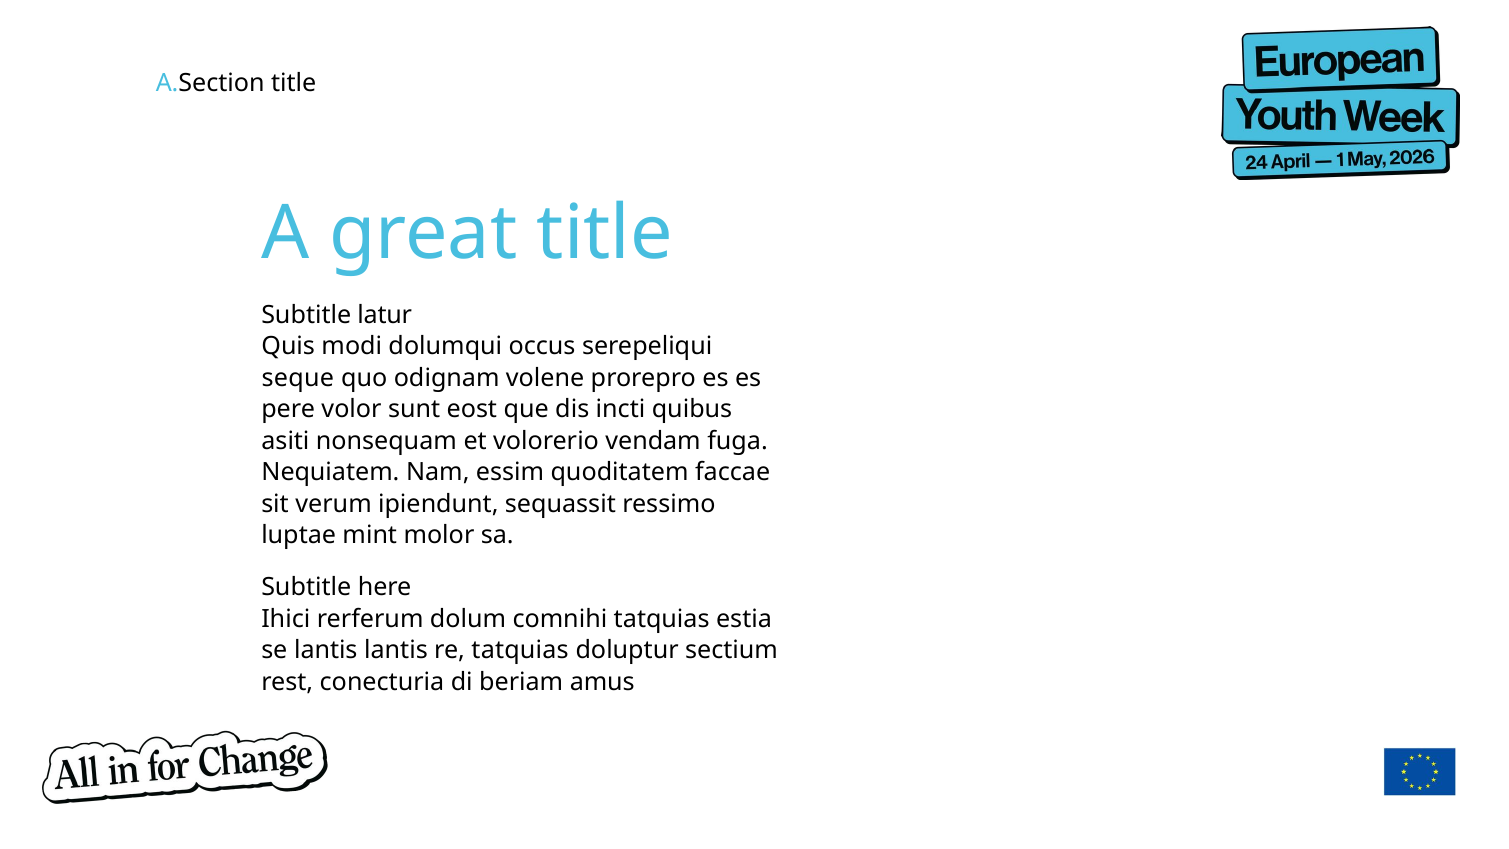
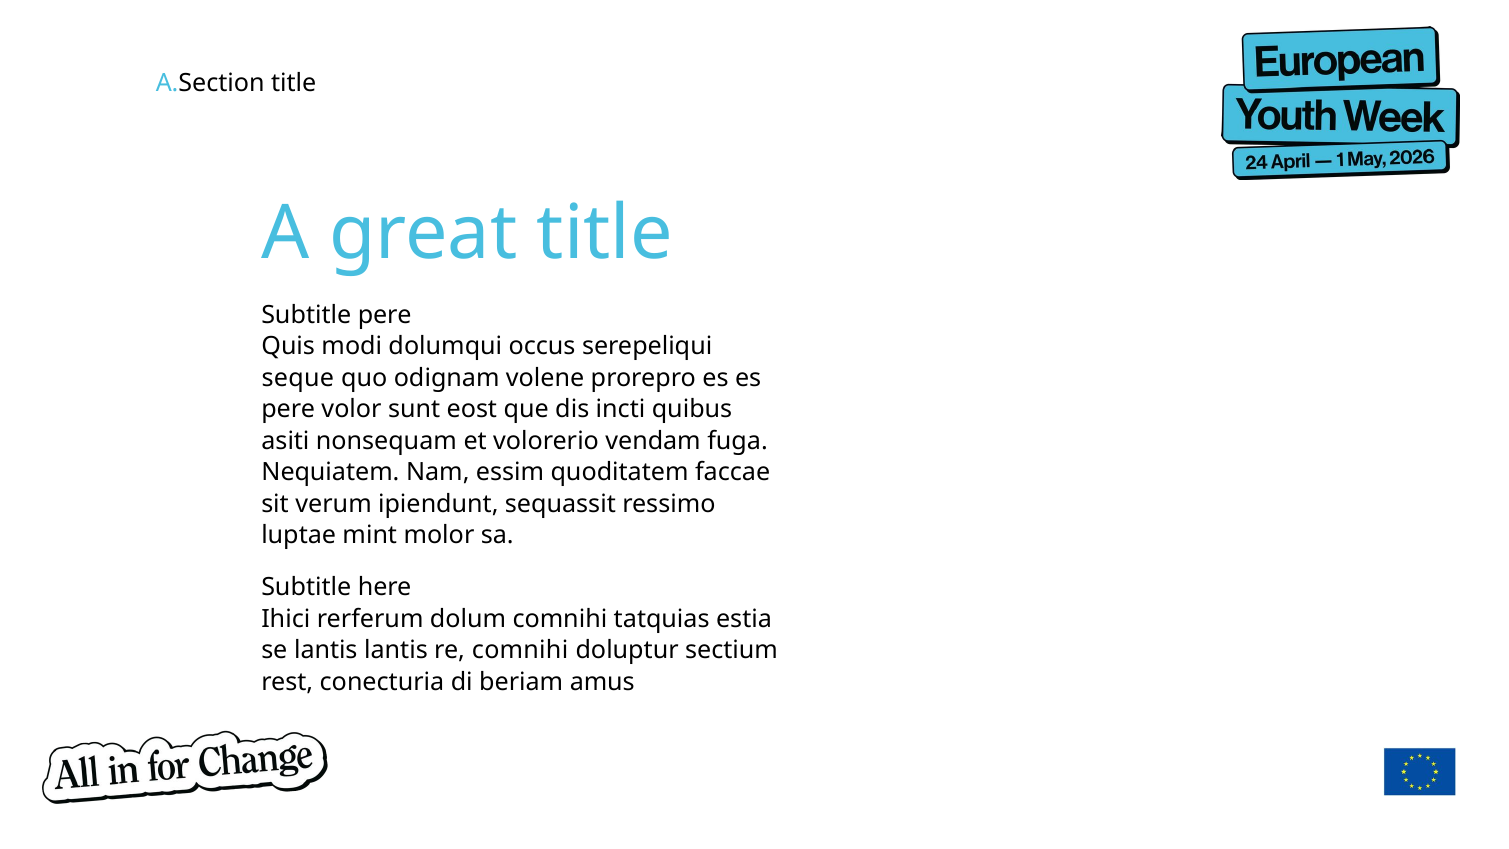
Subtitle latur: latur -> pere
re tatquias: tatquias -> comnihi
